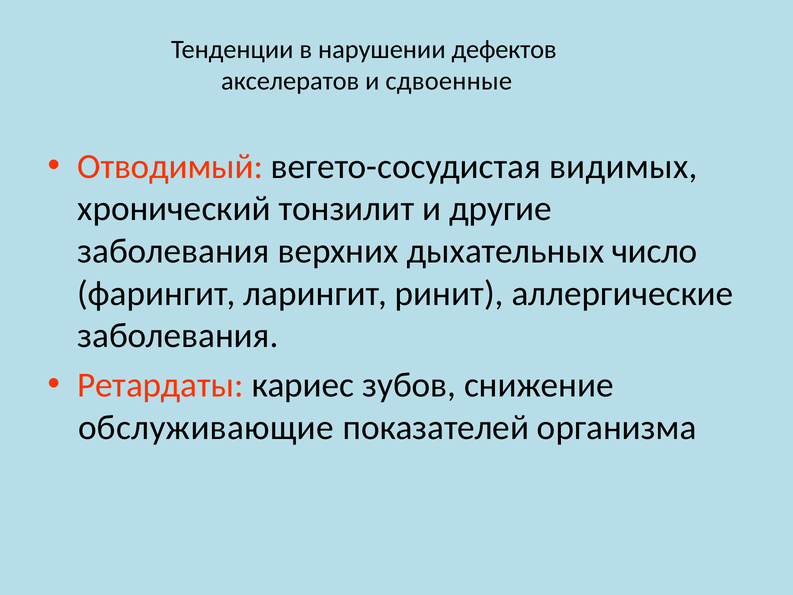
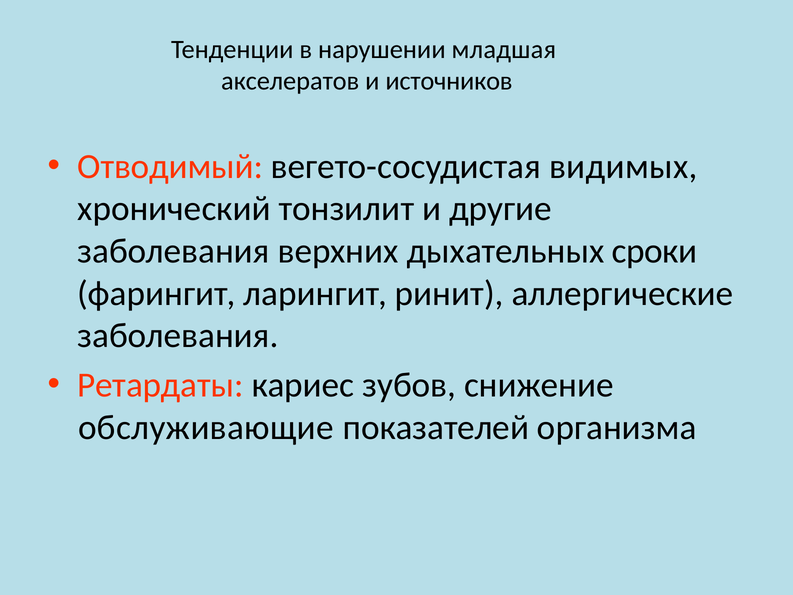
дефектов: дефектов -> младшая
сдвоенные: сдвоенные -> источников
число: число -> сроки
